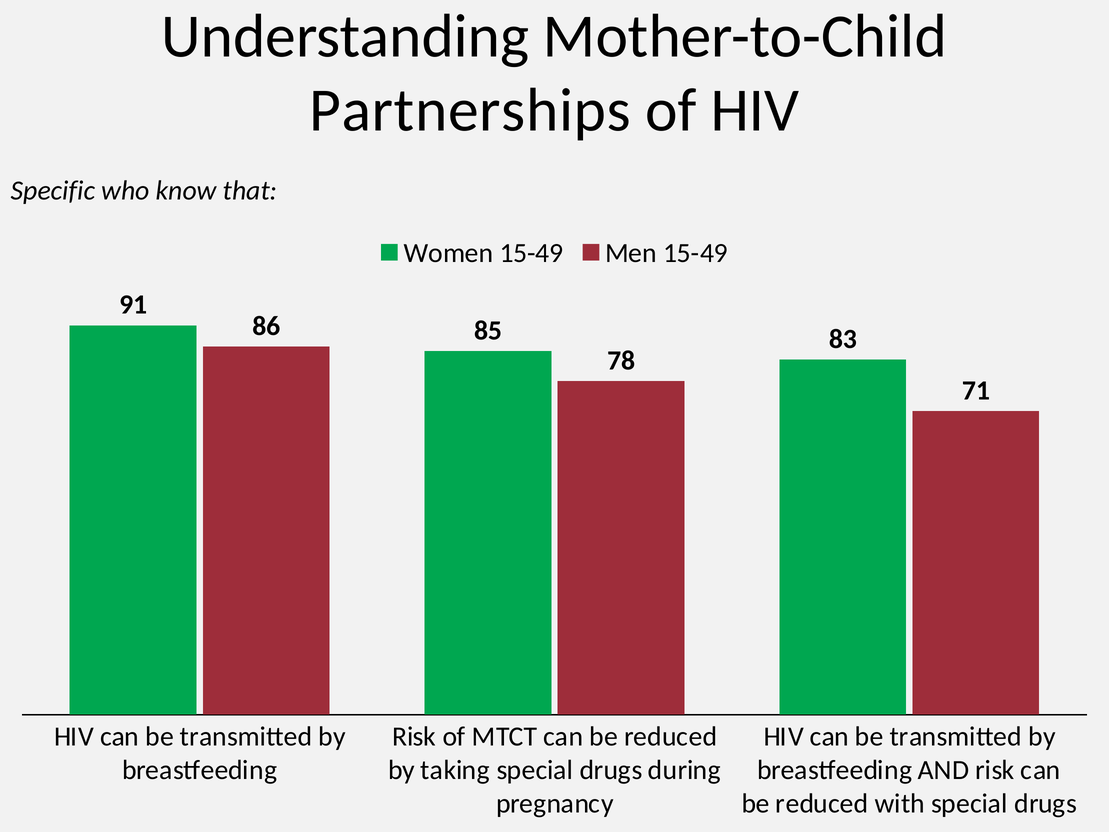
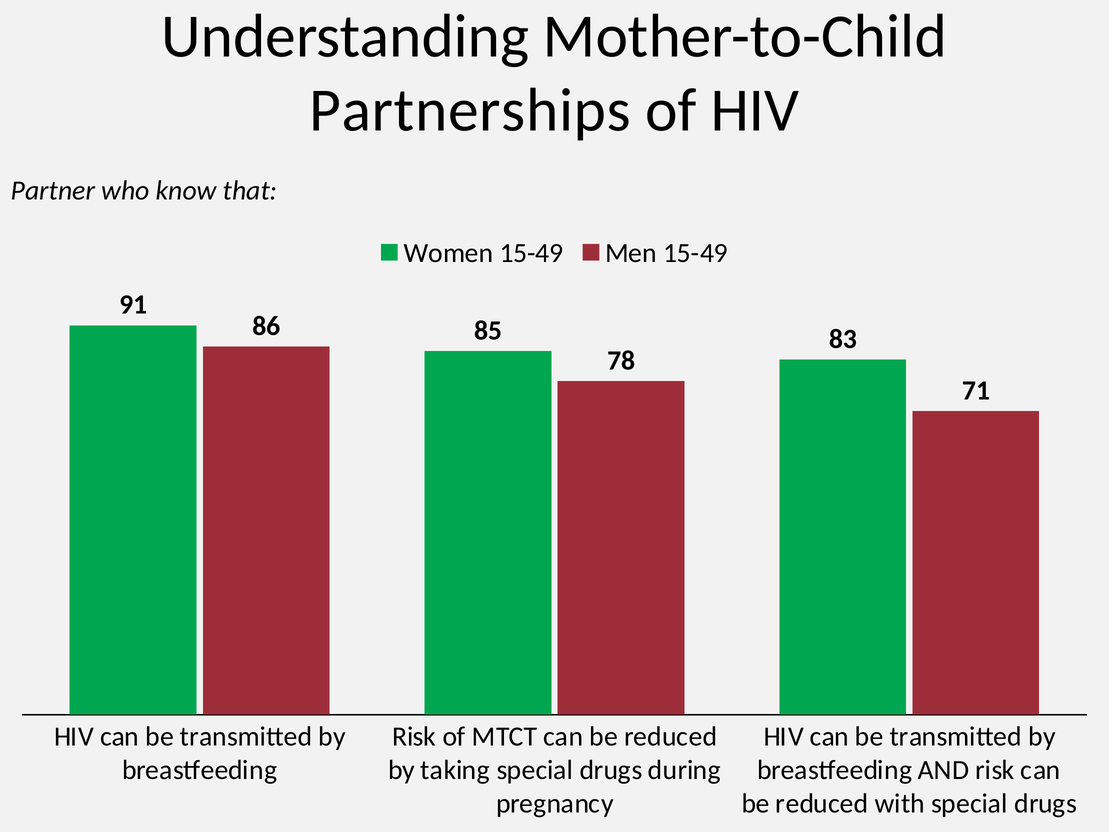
Specific: Specific -> Partner
